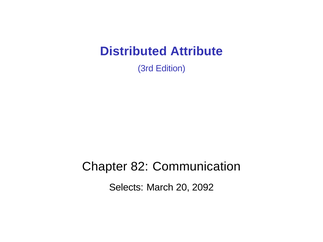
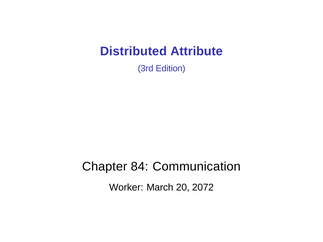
82: 82 -> 84
Selects: Selects -> Worker
2092: 2092 -> 2072
